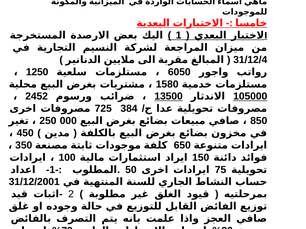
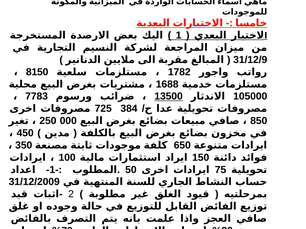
31/12/4: 31/12/4 -> 31/12/9
1250: 1250 -> 8150
6050: 6050 -> 1782
1580: 1580 -> 1688
2452: 2452 -> 7783
105000 underline: present -> none
31/12/2001: 31/12/2001 -> 31/12/2009
